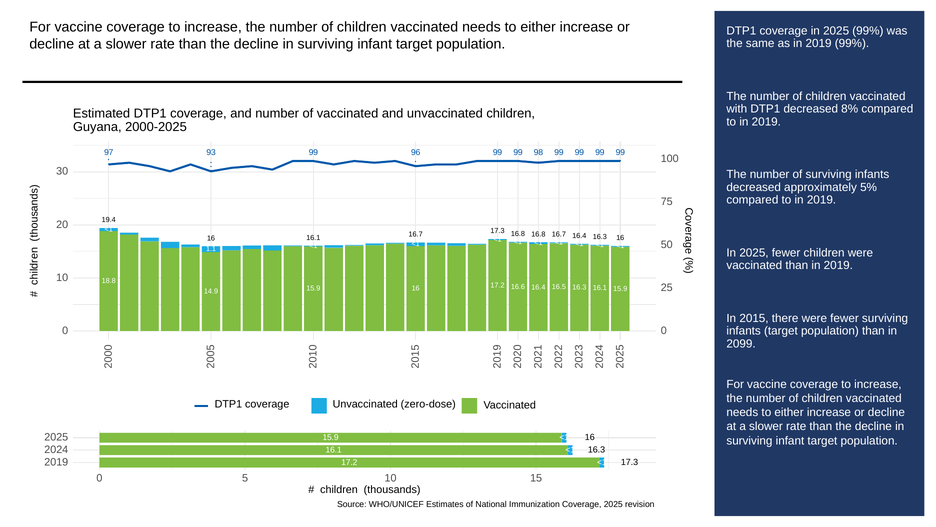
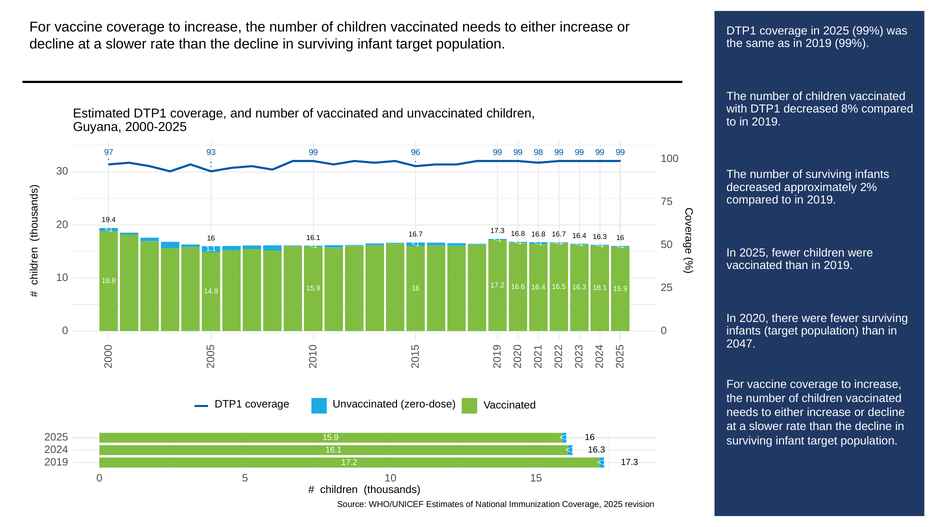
5%: 5% -> 2%
2015: 2015 -> 2020
2099: 2099 -> 2047
